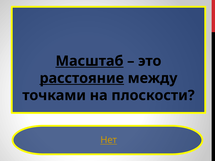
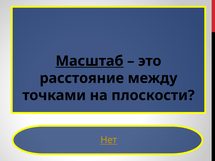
расстояние underline: present -> none
